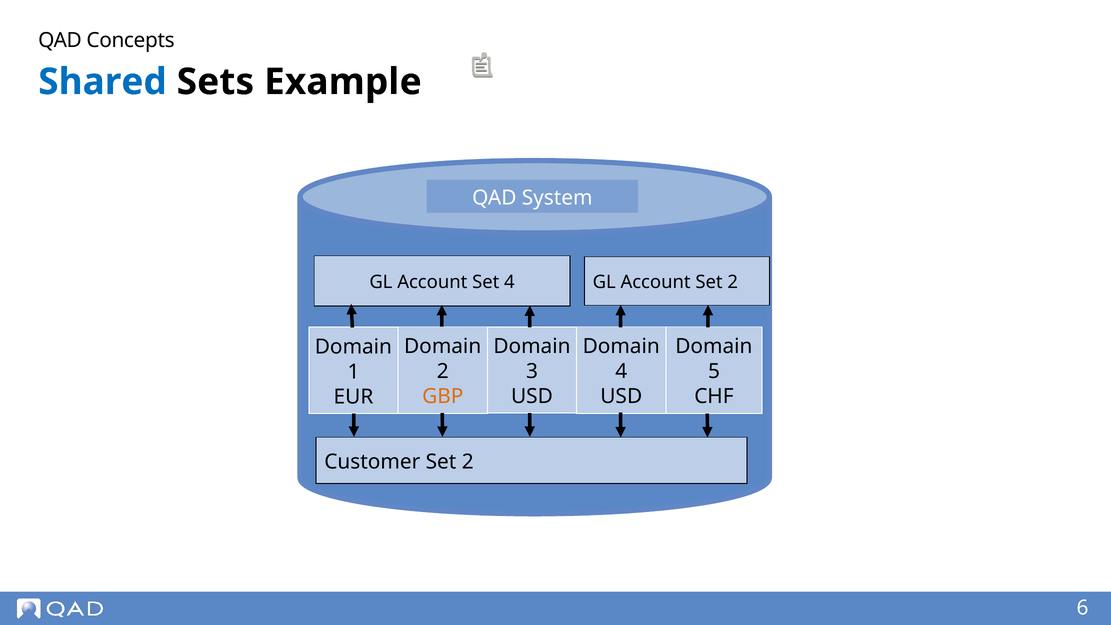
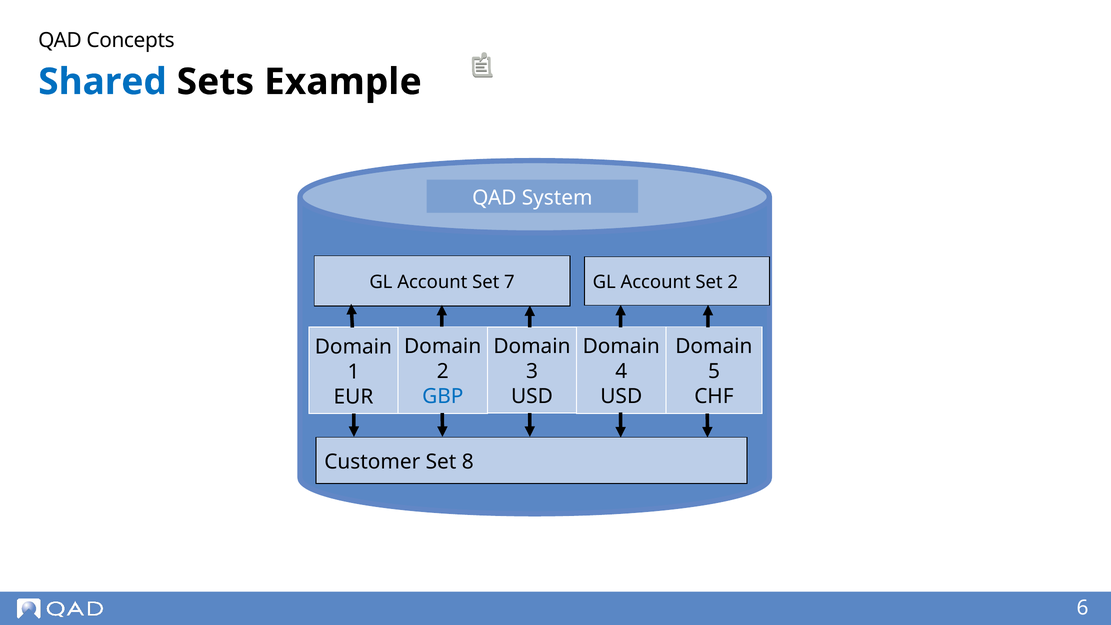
Set 4: 4 -> 7
GBP colour: orange -> blue
Customer Set 2: 2 -> 8
